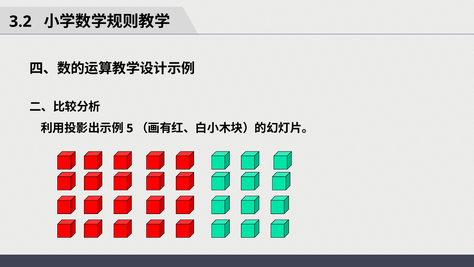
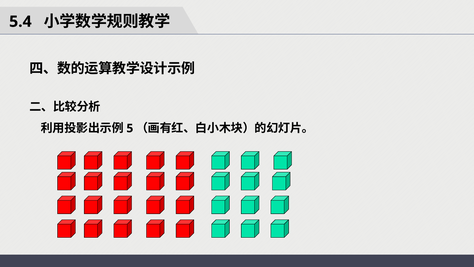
3.2: 3.2 -> 5.4
